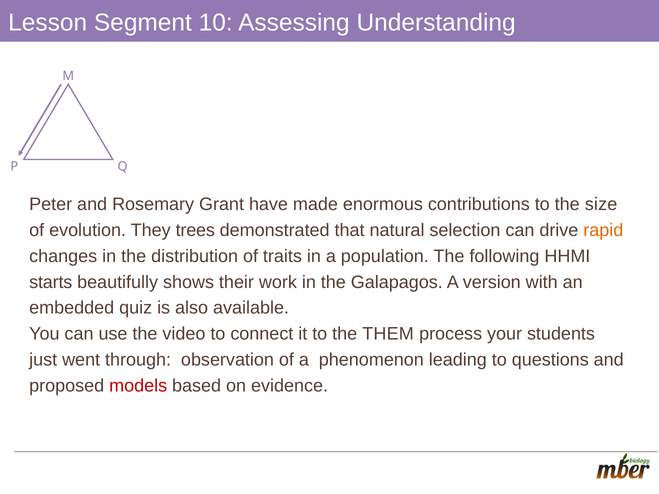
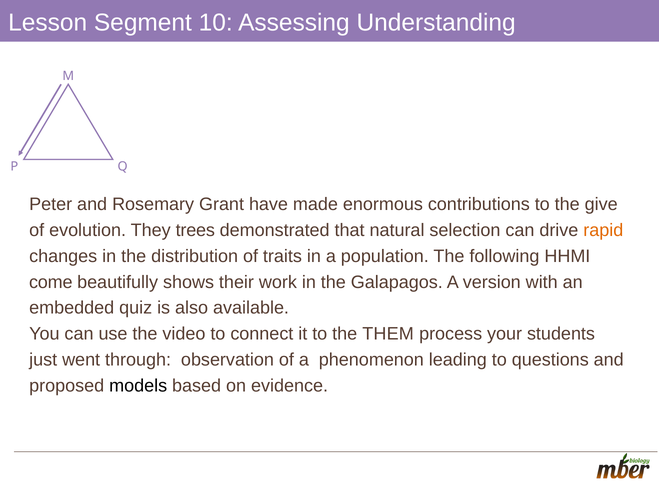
size: size -> give
starts: starts -> come
models colour: red -> black
